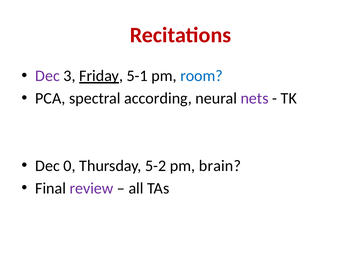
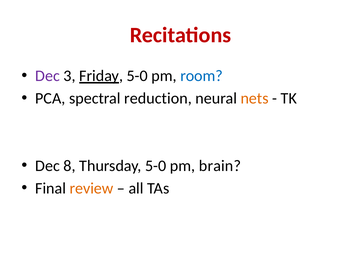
Friday 5-1: 5-1 -> 5-0
according: according -> reduction
nets colour: purple -> orange
0: 0 -> 8
Thursday 5-2: 5-2 -> 5-0
review colour: purple -> orange
